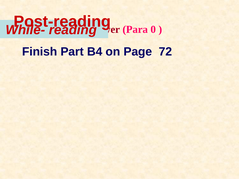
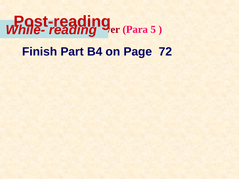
0: 0 -> 5
